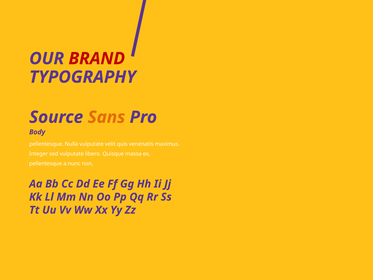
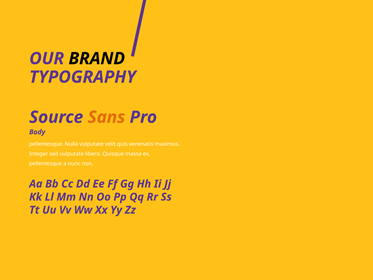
BRAND colour: red -> black
